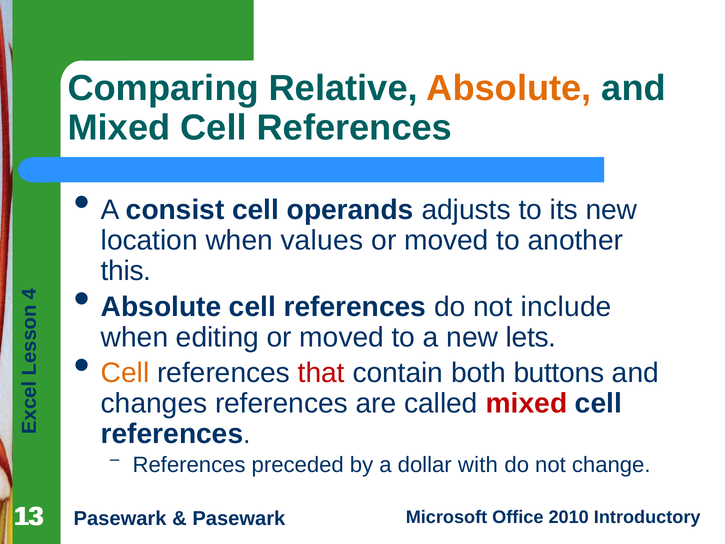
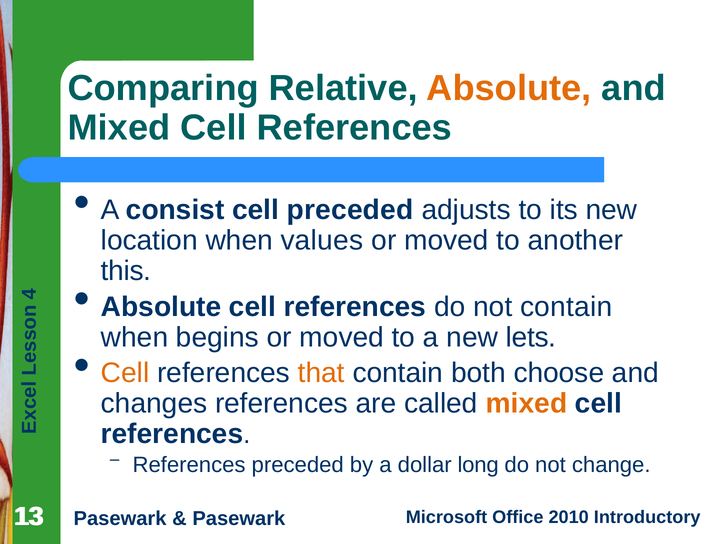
cell operands: operands -> preceded
not include: include -> contain
editing: editing -> begins
that colour: red -> orange
buttons: buttons -> choose
mixed at (527, 403) colour: red -> orange
with: with -> long
